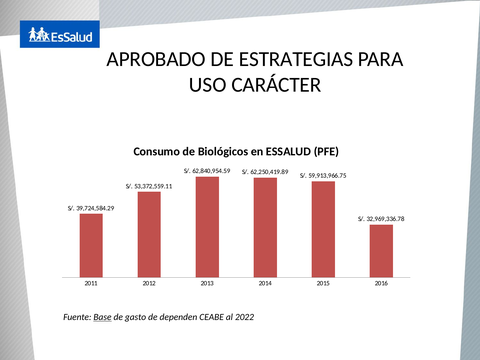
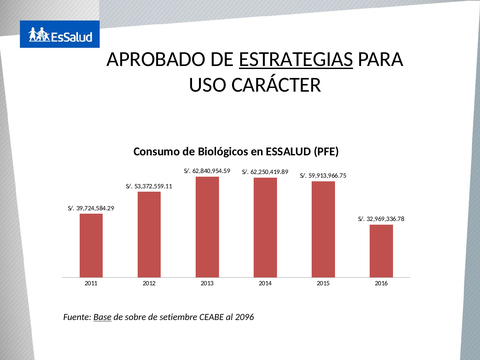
ESTRATEGIAS underline: none -> present
gasto: gasto -> sobre
dependen: dependen -> setiembre
2022: 2022 -> 2096
